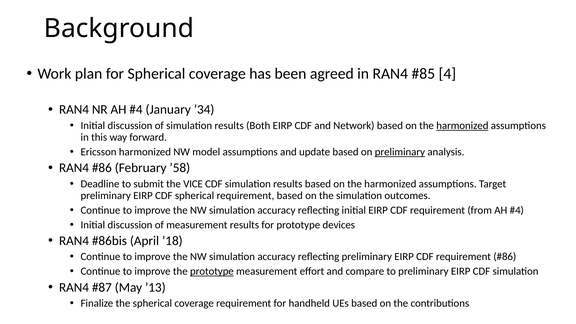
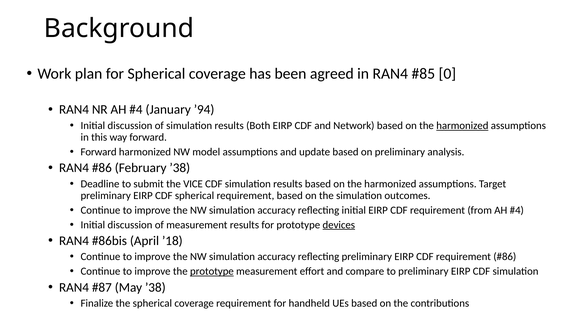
4: 4 -> 0
’34: ’34 -> ’94
Ericsson at (99, 152): Ericsson -> Forward
preliminary at (400, 152) underline: present -> none
February ’58: ’58 -> ’38
devices underline: none -> present
May ’13: ’13 -> ’38
